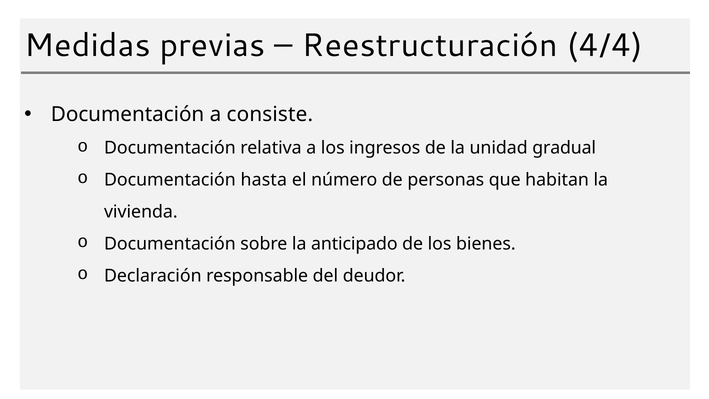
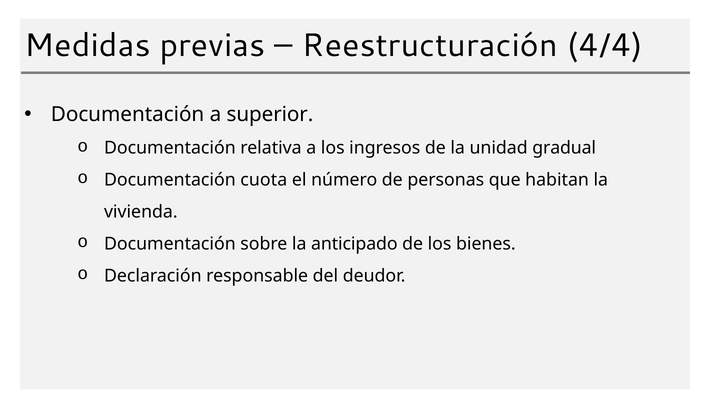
consiste: consiste -> superior
hasta: hasta -> cuota
